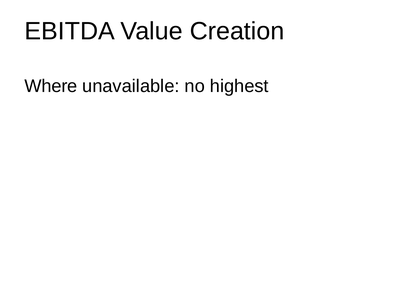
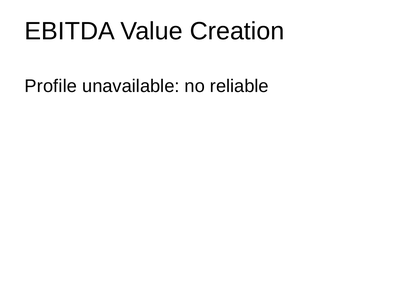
Where: Where -> Profile
highest: highest -> reliable
